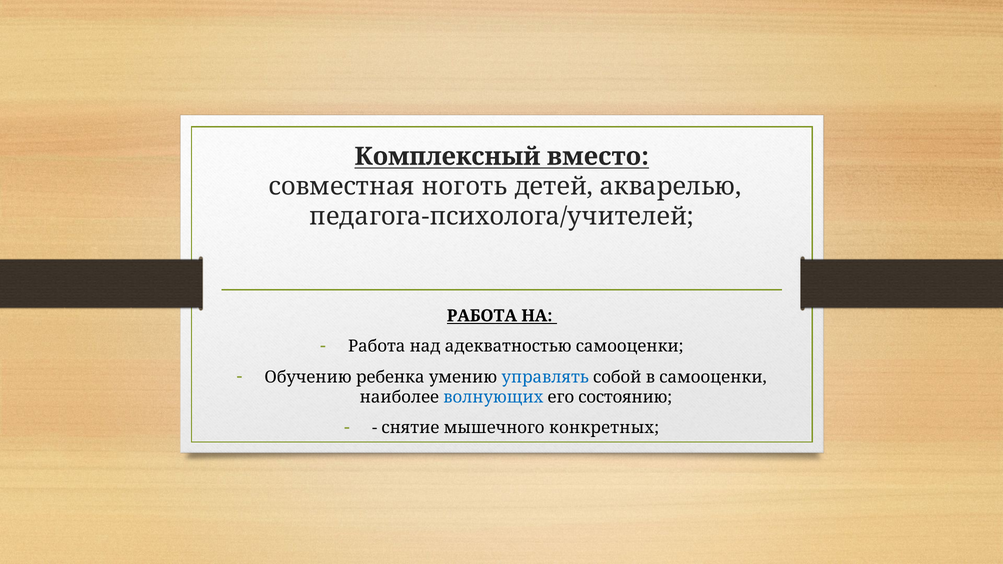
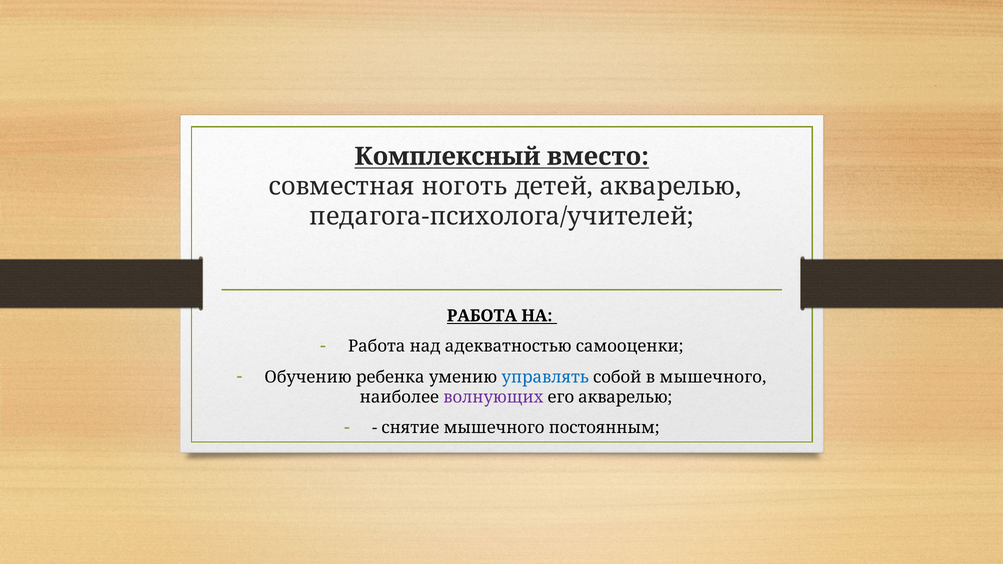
в самооценки: самооценки -> мышечного
волнующих colour: blue -> purple
его состоянию: состоянию -> акварелью
конкретных: конкретных -> постоянным
